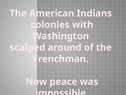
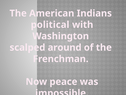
colonies: colonies -> political
